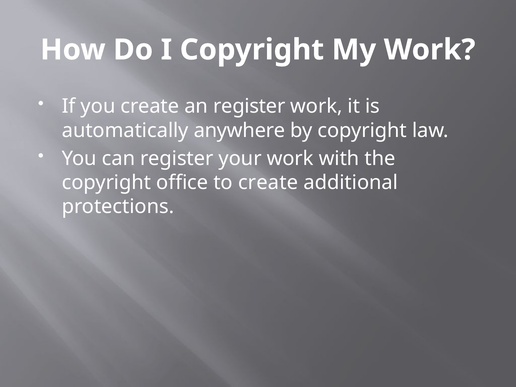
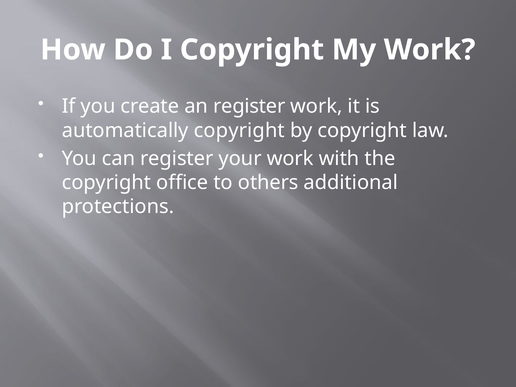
automatically anywhere: anywhere -> copyright
to create: create -> others
